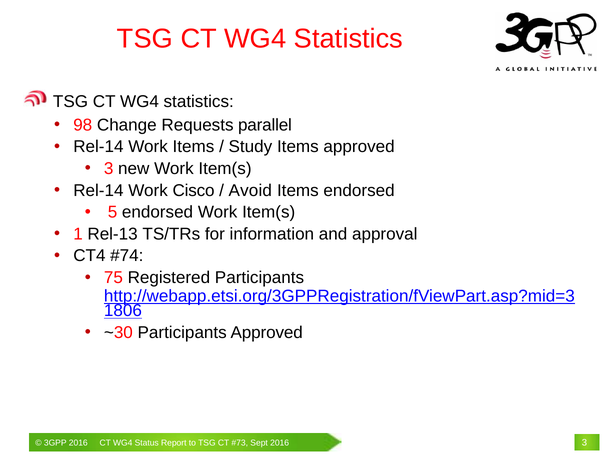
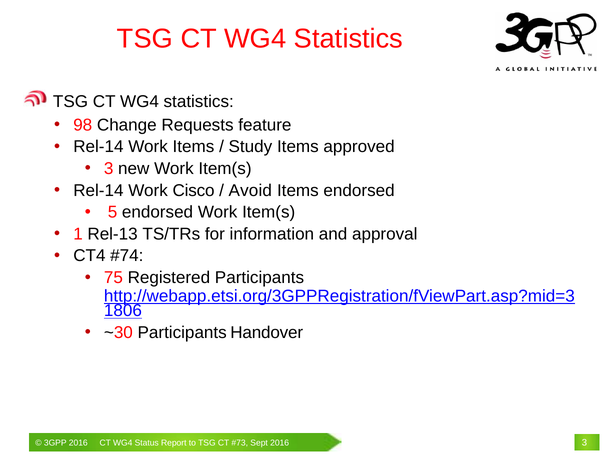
parallel: parallel -> feature
Participants Approved: Approved -> Handover
